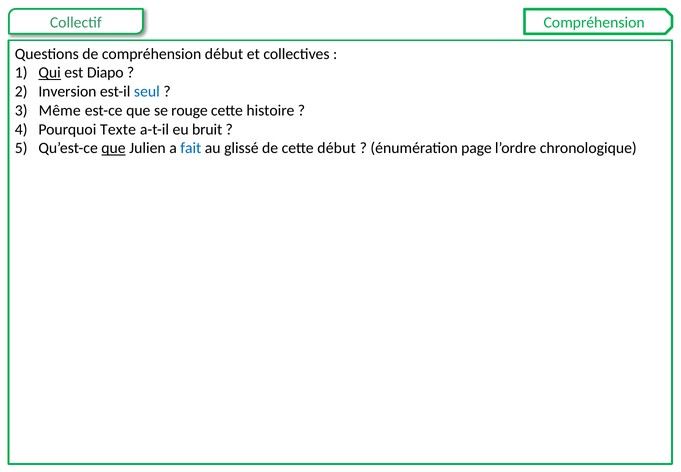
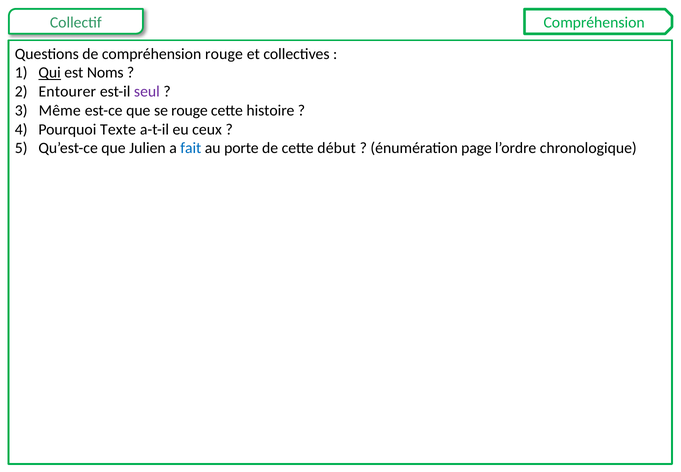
compréhension début: début -> rouge
Diapo: Diapo -> Noms
Inversion: Inversion -> Entourer
seul colour: blue -> purple
bruit: bruit -> ceux
que at (114, 148) underline: present -> none
glissé: glissé -> porte
